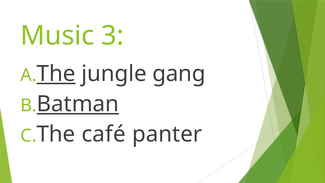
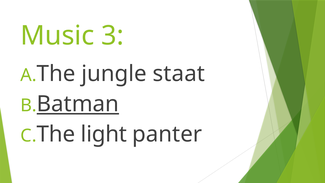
The at (56, 74) underline: present -> none
gang: gang -> staat
café: café -> light
